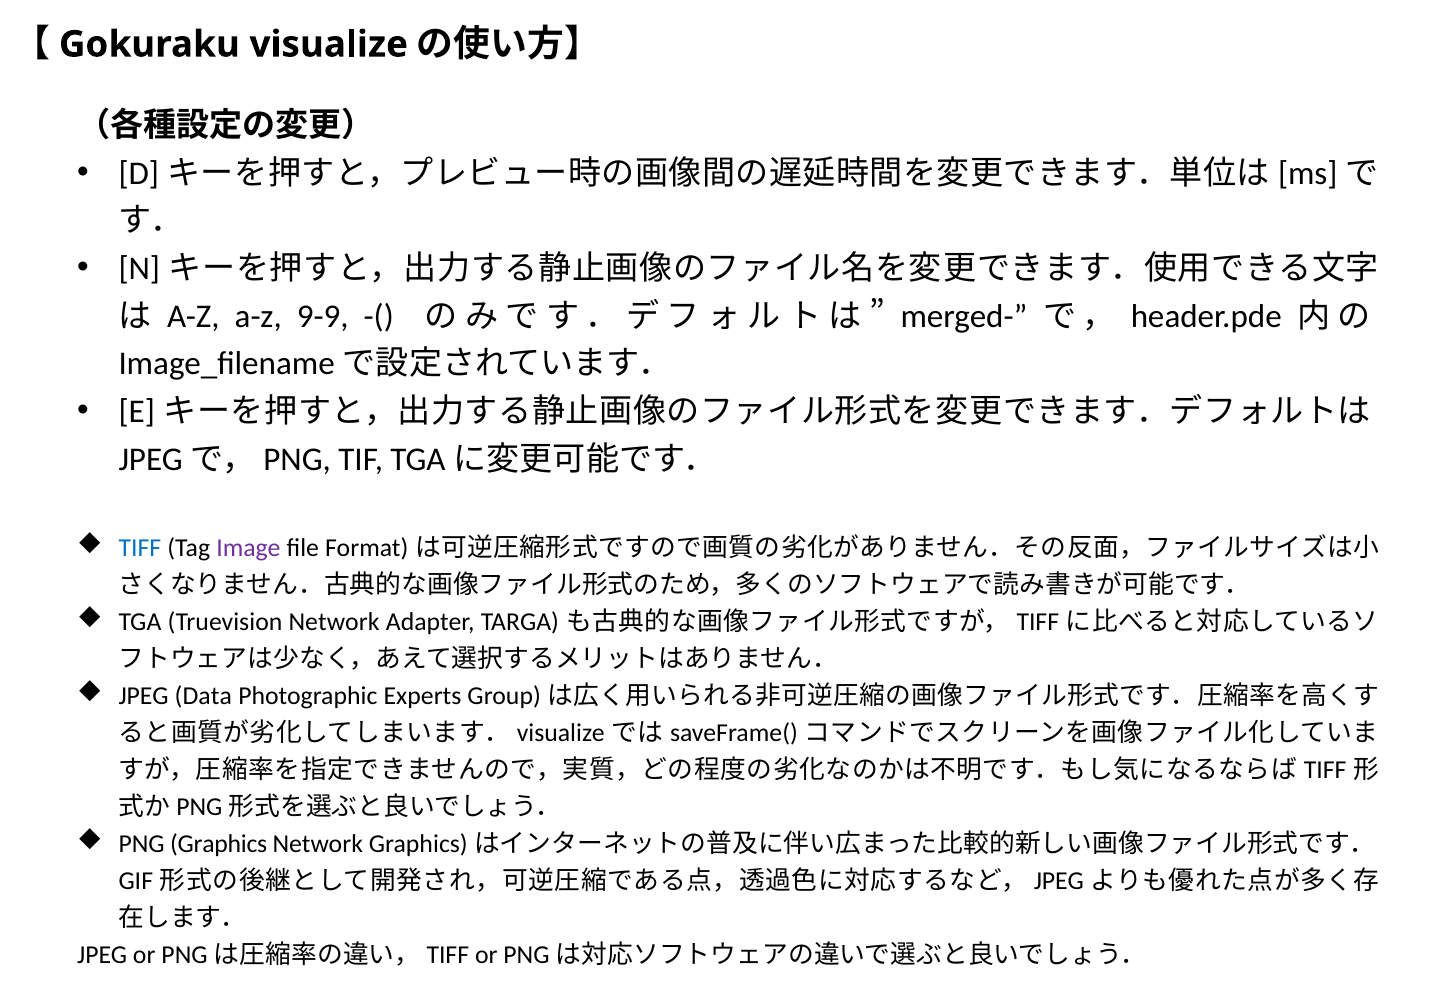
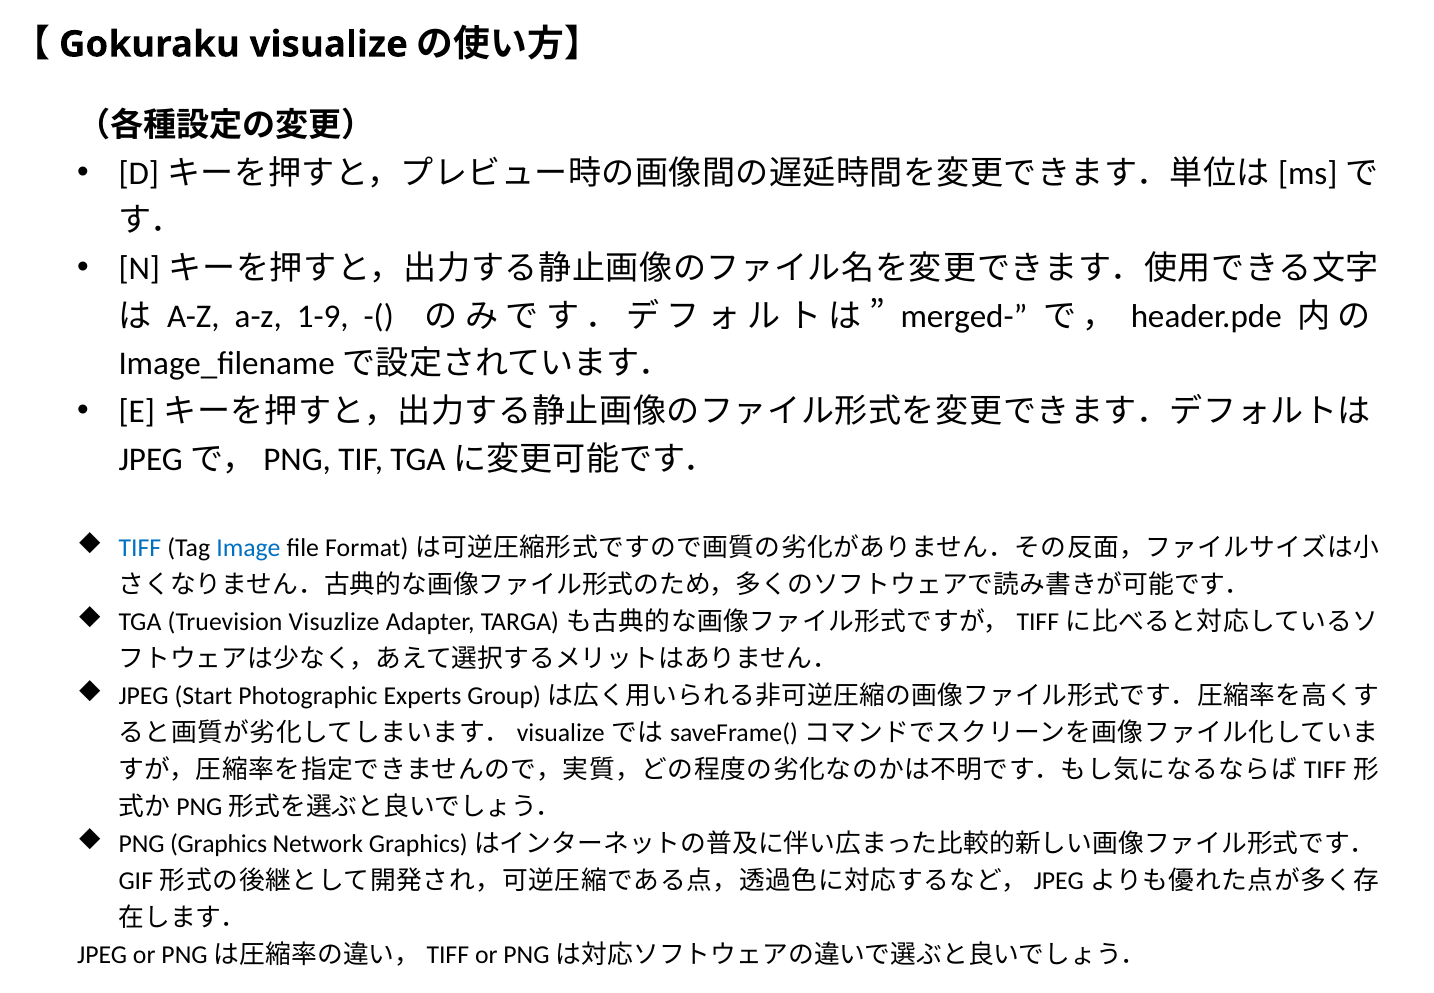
9-9: 9-9 -> 1-9
Image colour: purple -> blue
Truevision Network: Network -> Visuzlize
Data: Data -> Start
